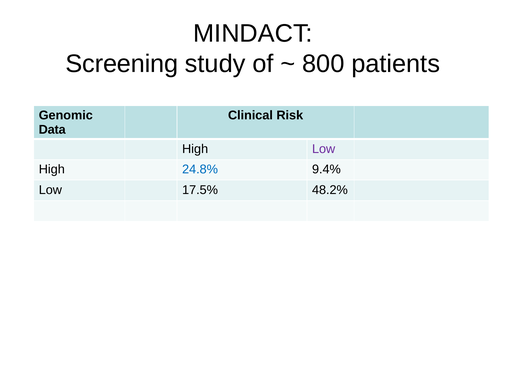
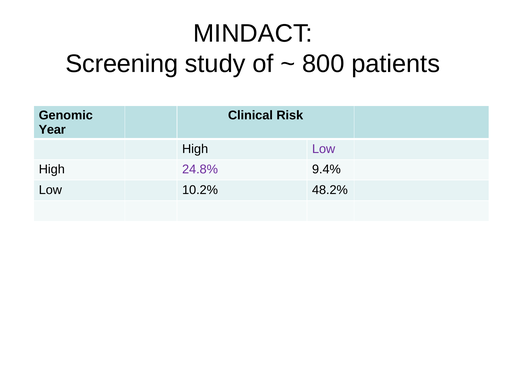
Data: Data -> Year
24.8% colour: blue -> purple
17.5%: 17.5% -> 10.2%
